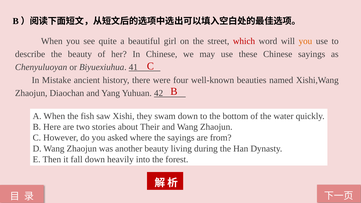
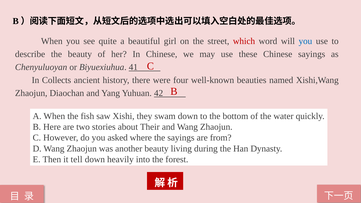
you at (305, 41) colour: orange -> blue
Mistake: Mistake -> Collects
fall: fall -> tell
